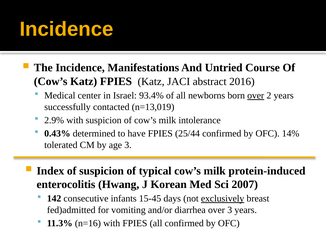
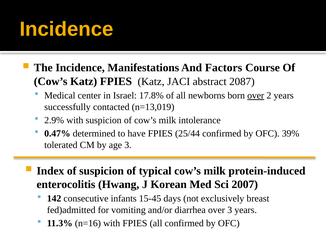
Untried: Untried -> Factors
2016: 2016 -> 2087
93.4%: 93.4% -> 17.8%
0.43%: 0.43% -> 0.47%
14%: 14% -> 39%
exclusively underline: present -> none
